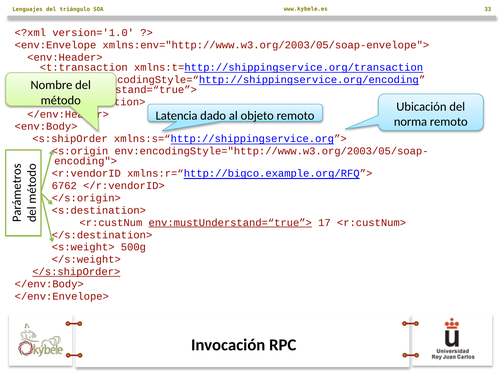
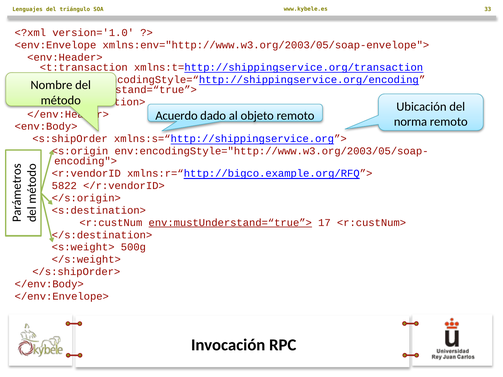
Latencia: Latencia -> Acuerdo
6762: 6762 -> 5822
</s:shipOrder> underline: present -> none
